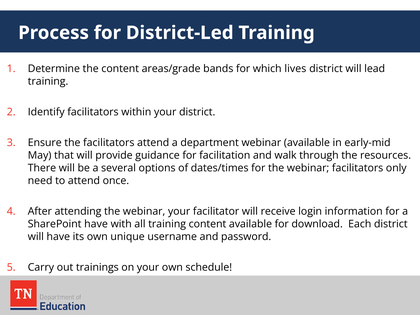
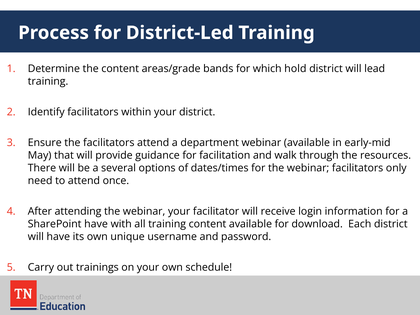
lives: lives -> hold
